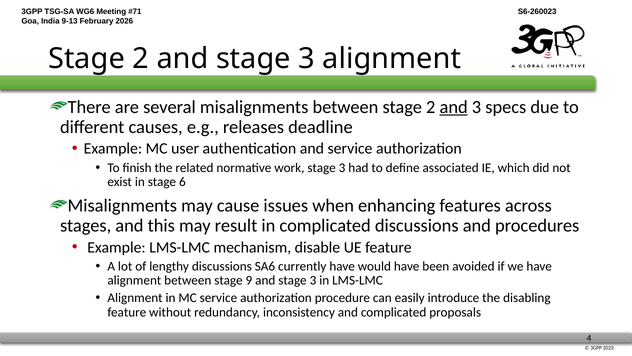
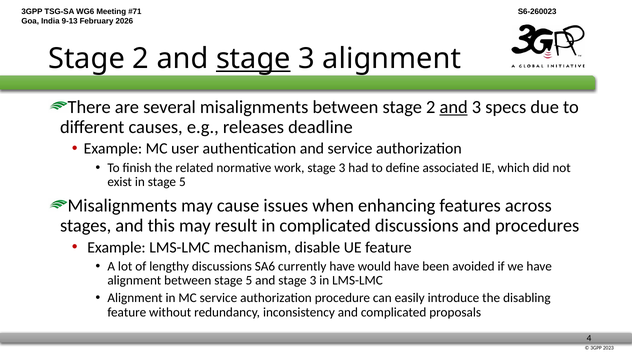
stage at (253, 59) underline: none -> present
in stage 6: 6 -> 5
between stage 9: 9 -> 5
